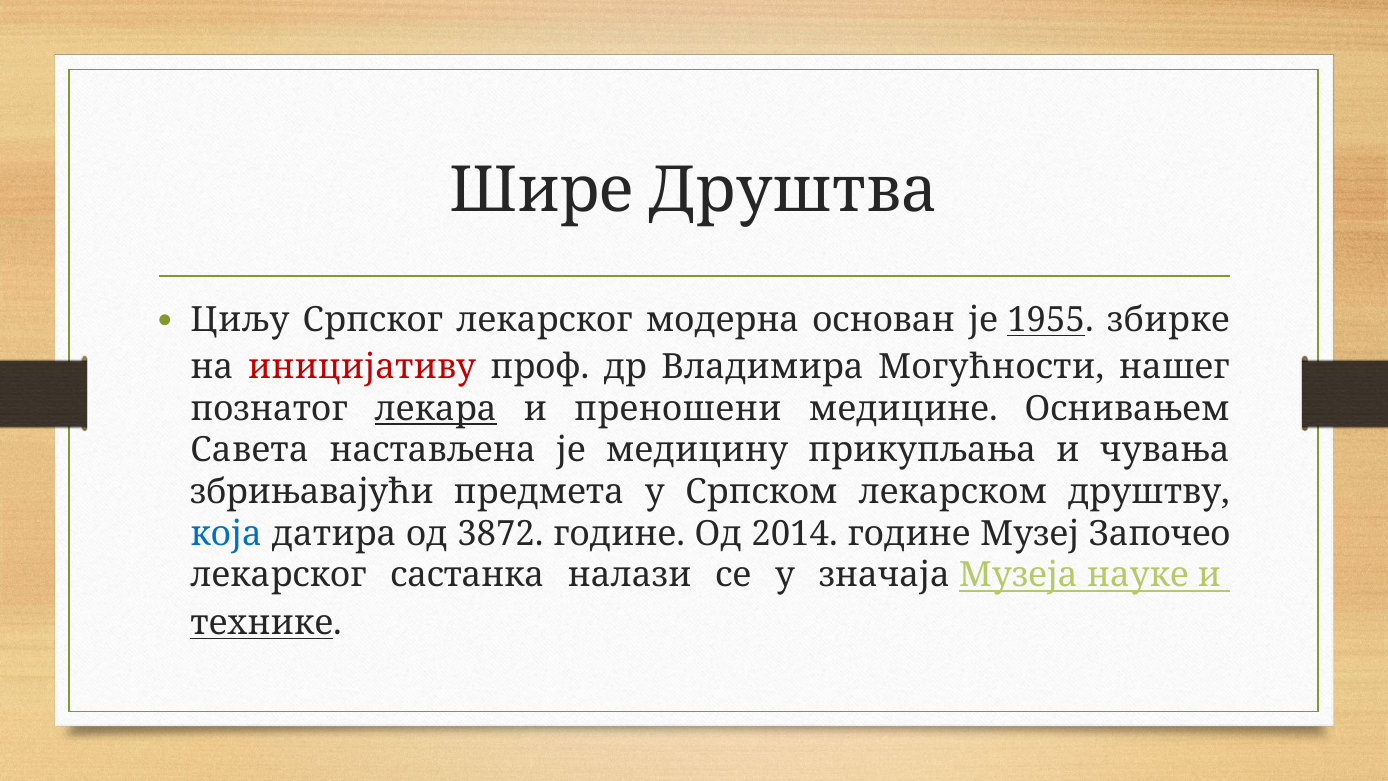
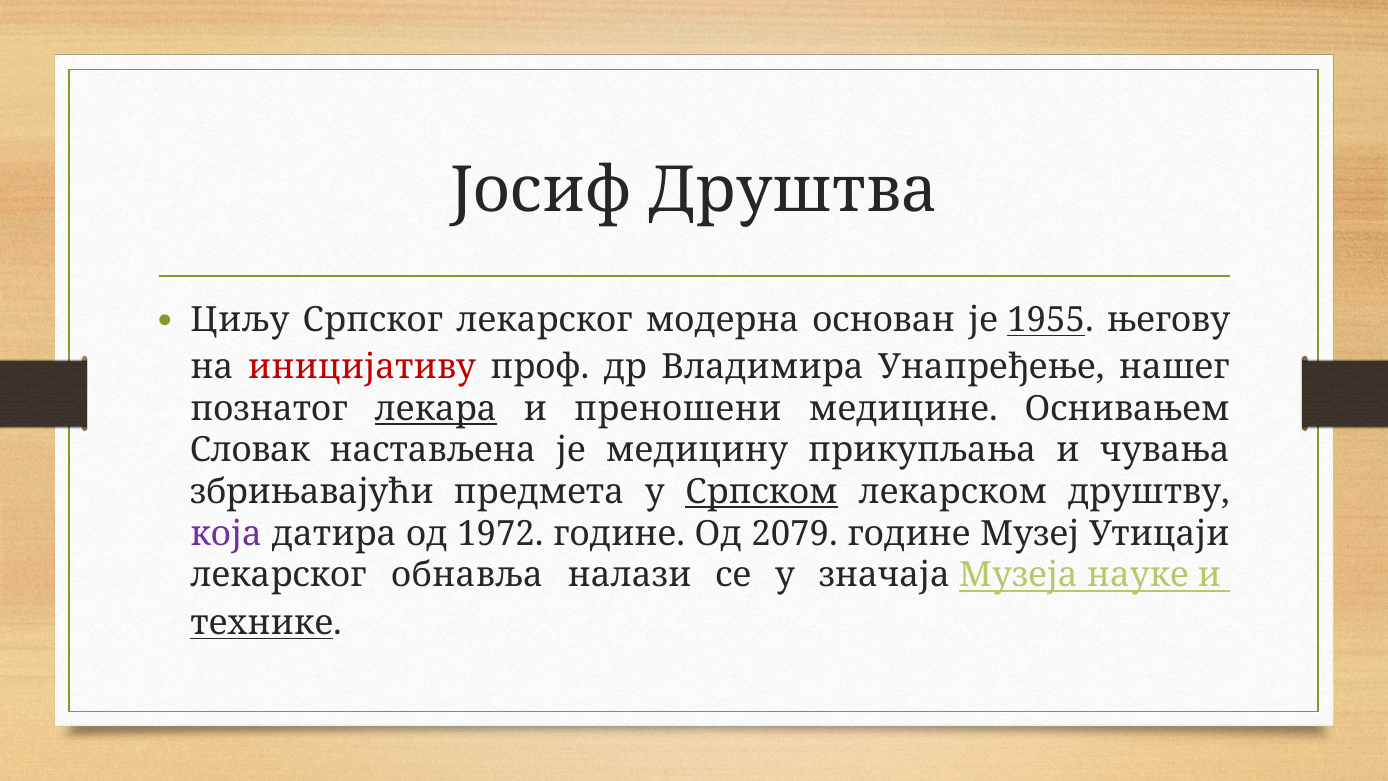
Шире: Шире -> Јосиф
збирке: збирке -> његову
Могућности: Могућности -> Унапређење
Савета: Савета -> Словак
Српском underline: none -> present
која colour: blue -> purple
3872: 3872 -> 1972
2014: 2014 -> 2079
Започео: Започео -> Утицаји
састанка: састанка -> обнавља
